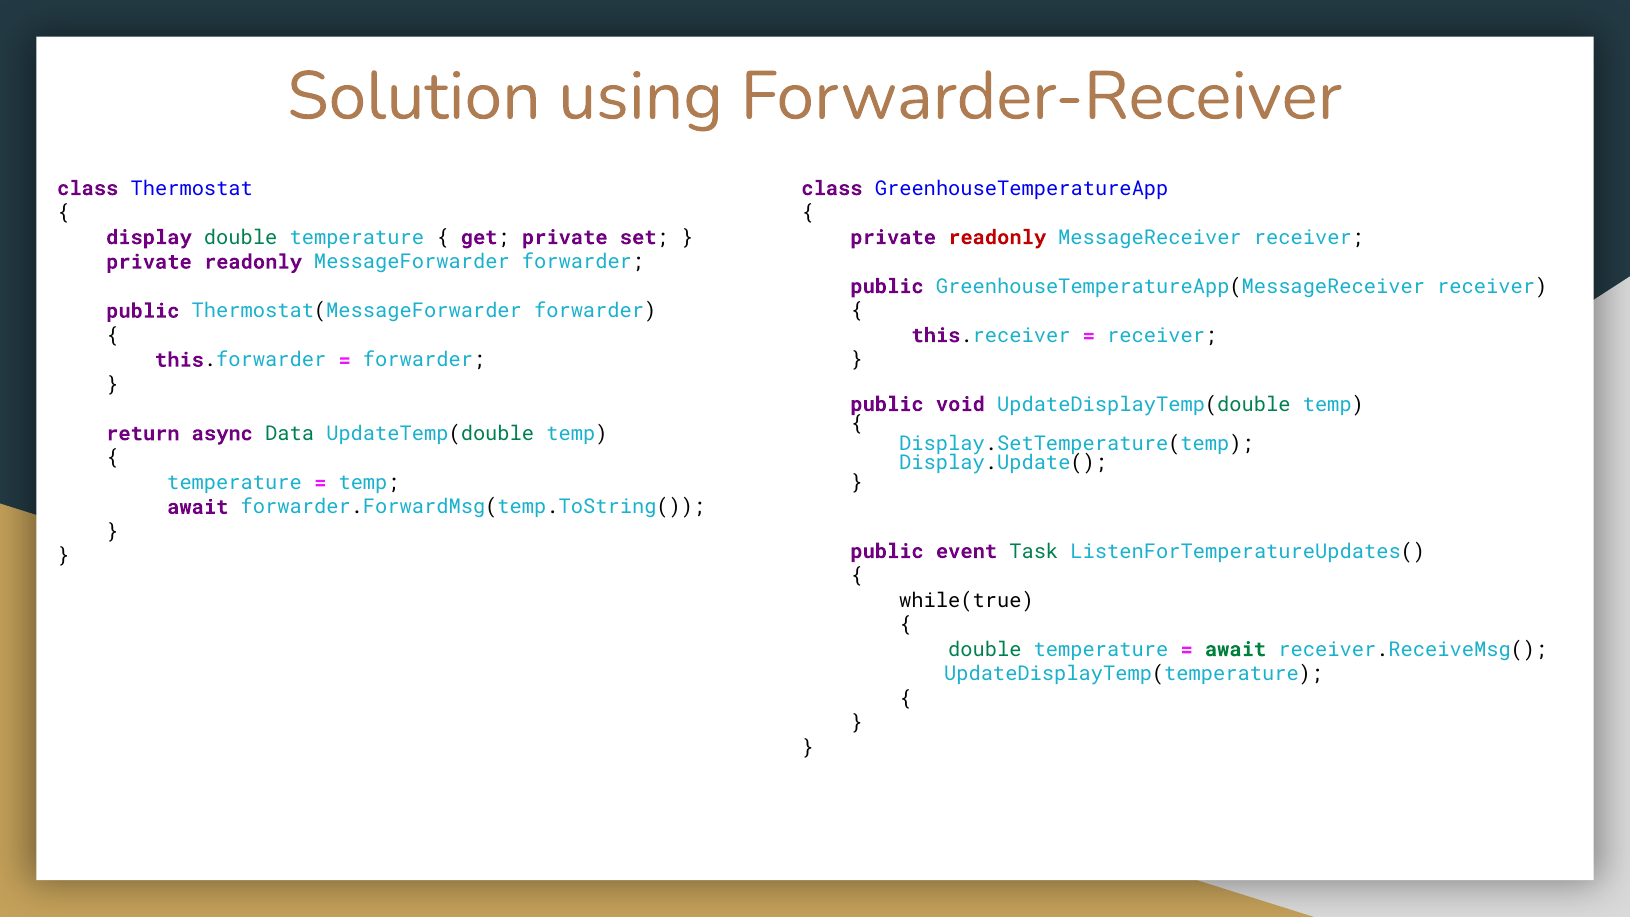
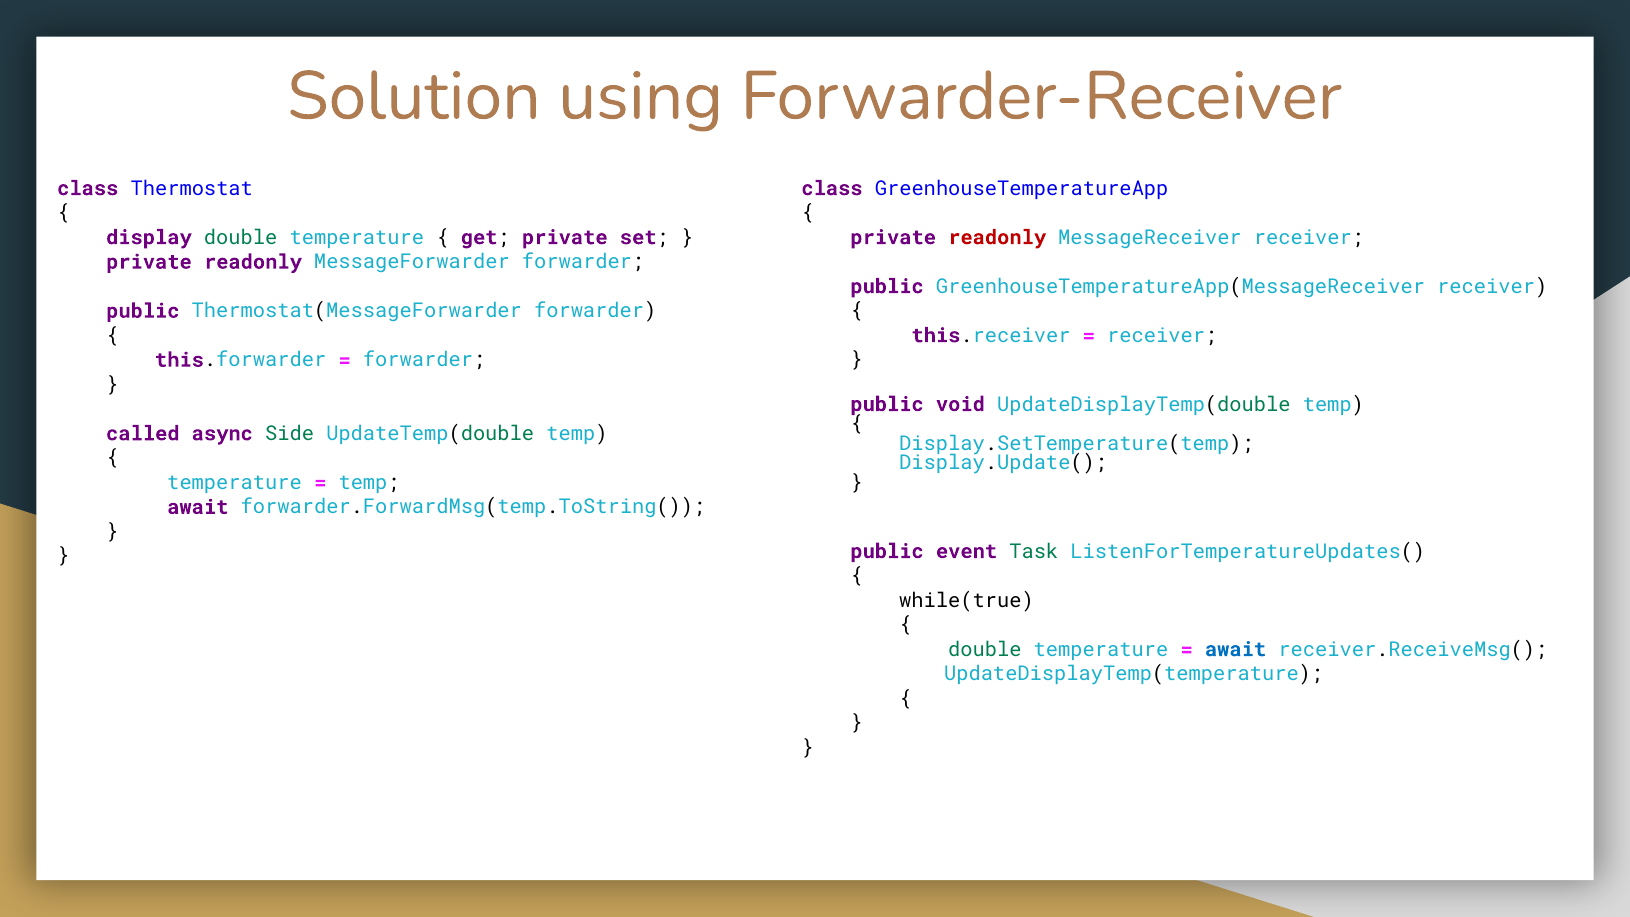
return: return -> called
Data: Data -> Side
await at (1236, 649) colour: green -> blue
